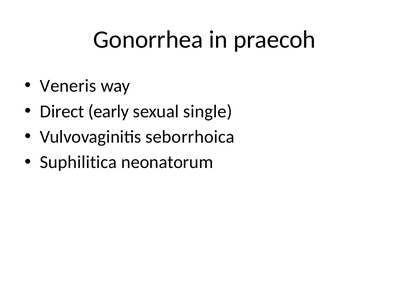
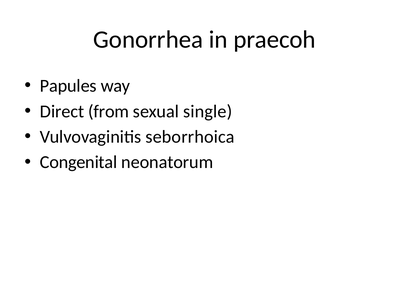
Veneris: Veneris -> Papules
early: early -> from
Suphilitica: Suphilitica -> Congenital
